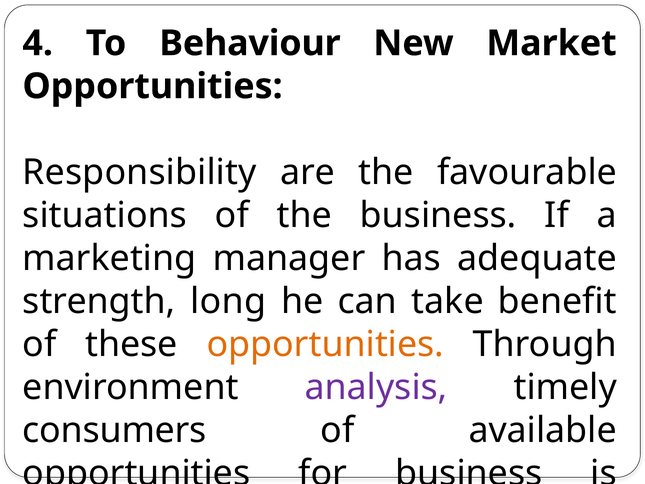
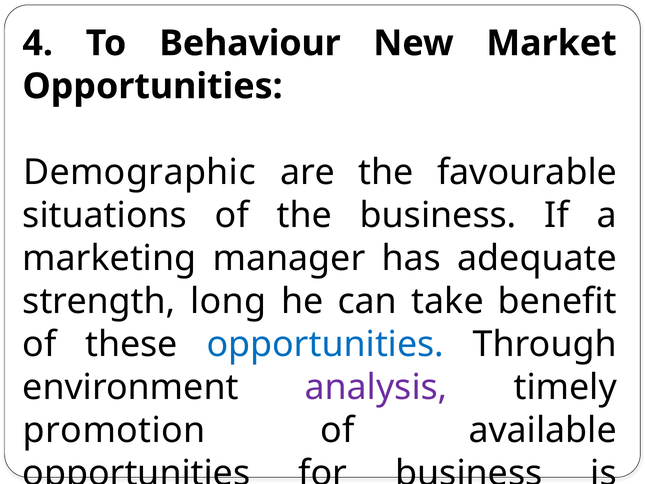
Responsibility: Responsibility -> Demographic
opportunities at (325, 344) colour: orange -> blue
consumers: consumers -> promotion
